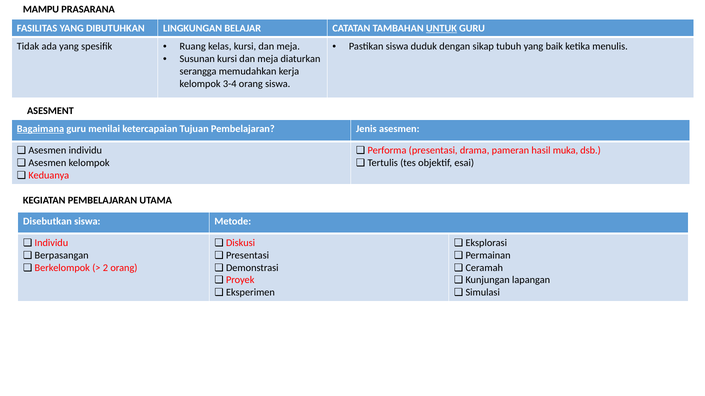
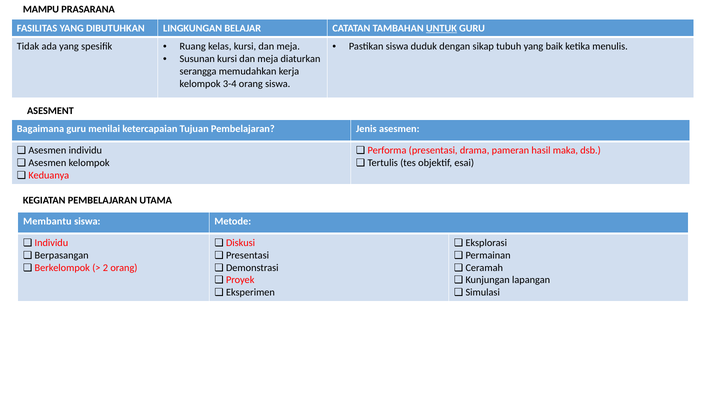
Bagaimana underline: present -> none
muka: muka -> maka
Disebutkan: Disebutkan -> Membantu
